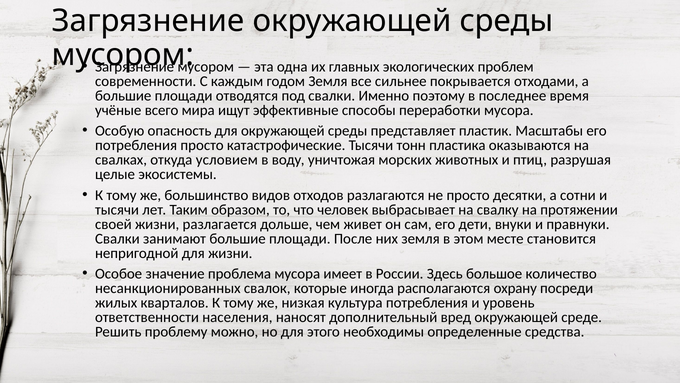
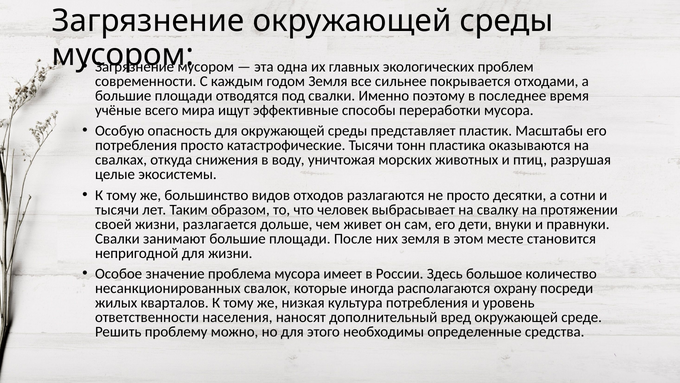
условием: условием -> снижения
